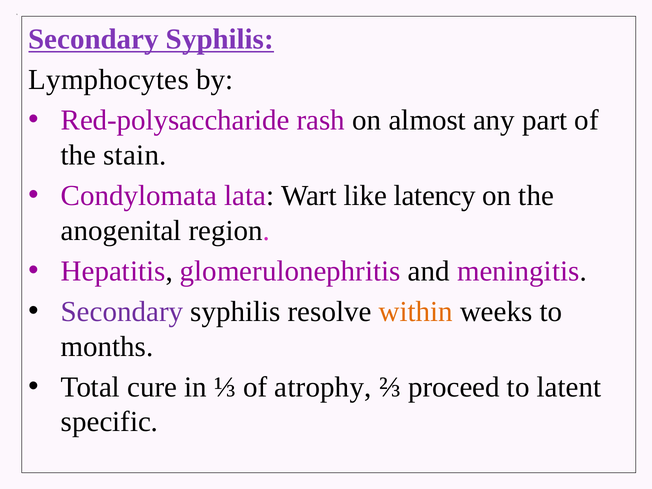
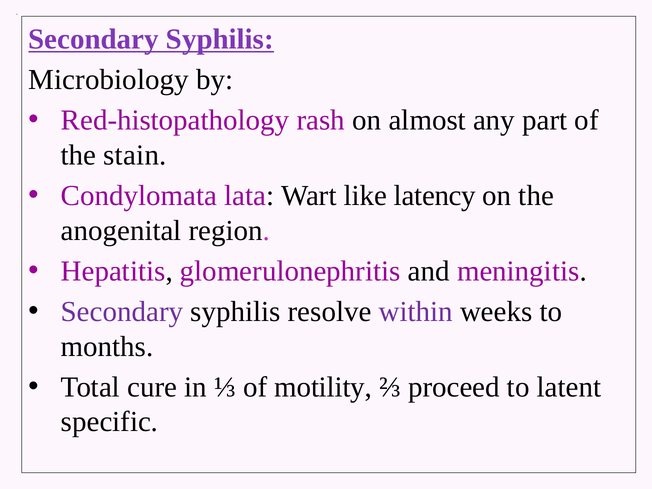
Lymphocytes: Lymphocytes -> Microbiology
Red-polysaccharide: Red-polysaccharide -> Red-histopathology
within colour: orange -> purple
atrophy: atrophy -> motility
